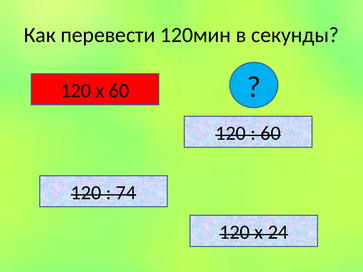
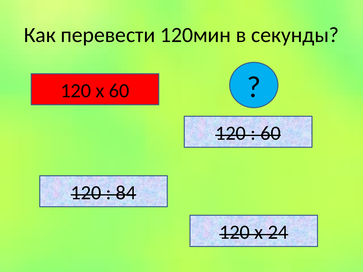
74: 74 -> 84
